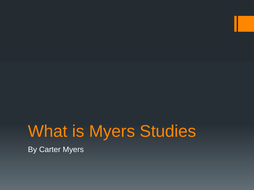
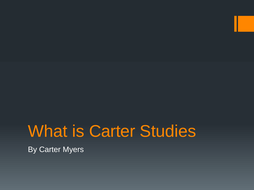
is Myers: Myers -> Carter
